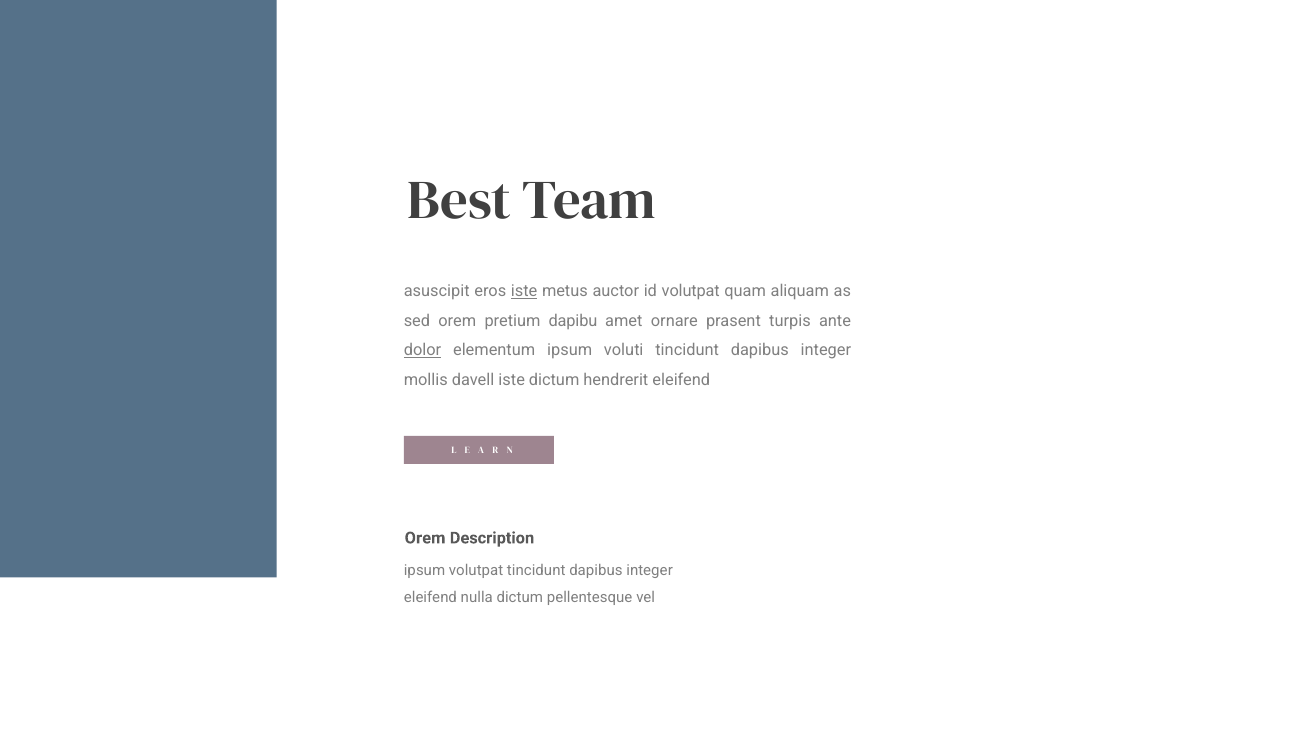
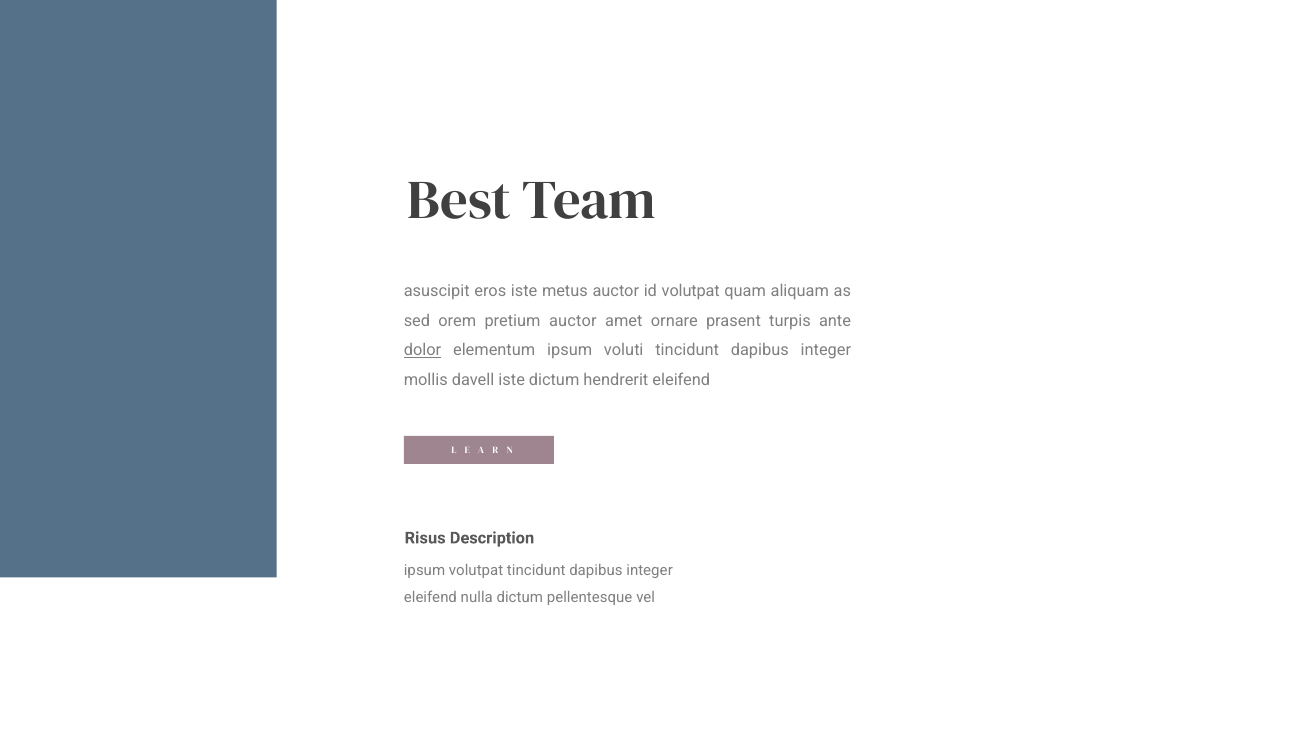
iste at (524, 291) underline: present -> none
pretium dapibu: dapibu -> auctor
Orem at (425, 538): Orem -> Risus
